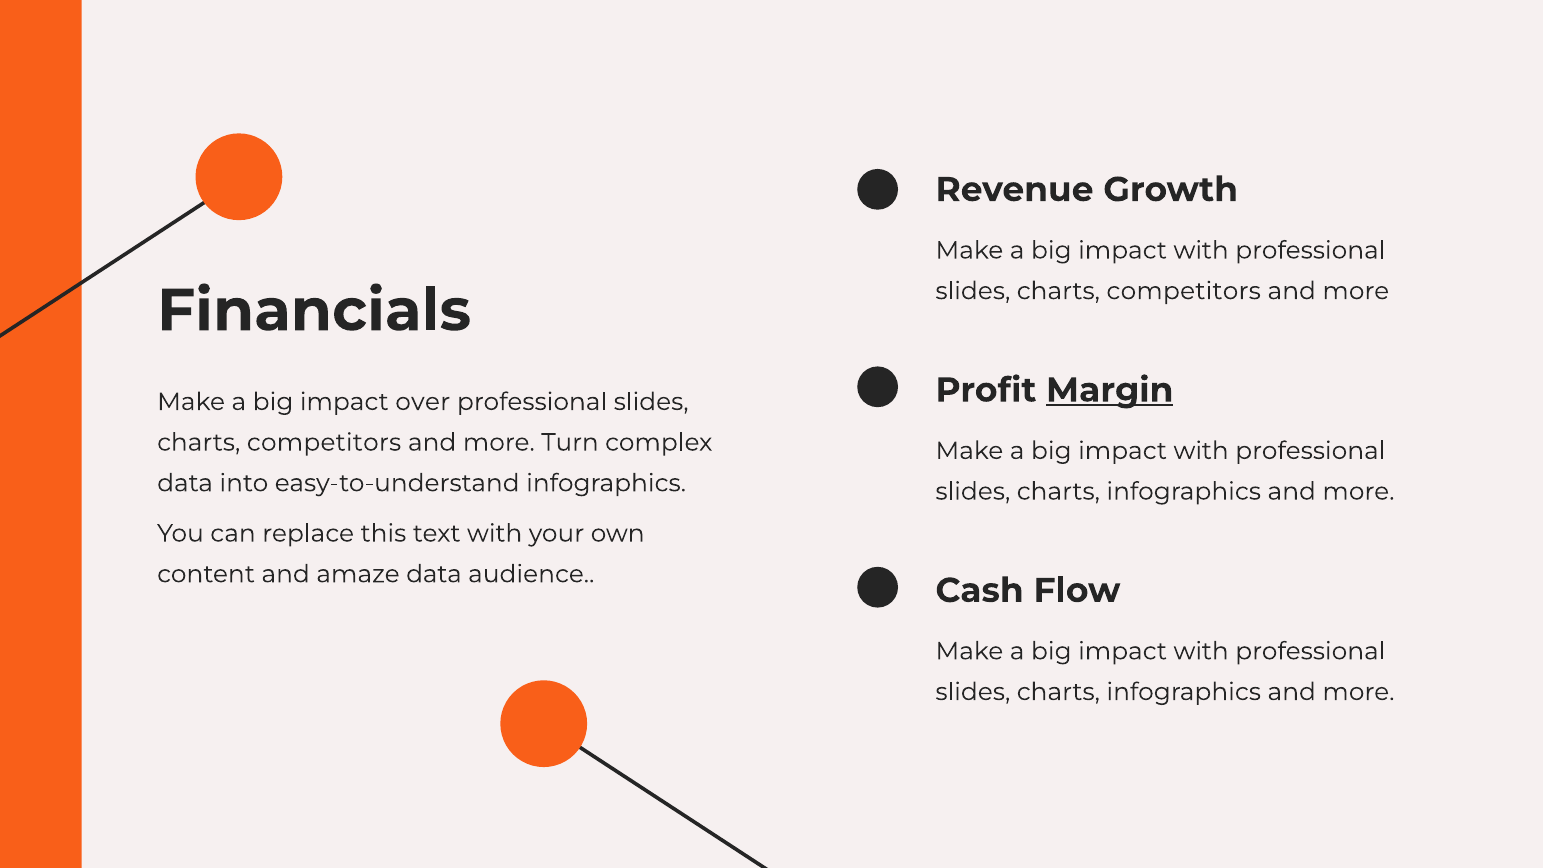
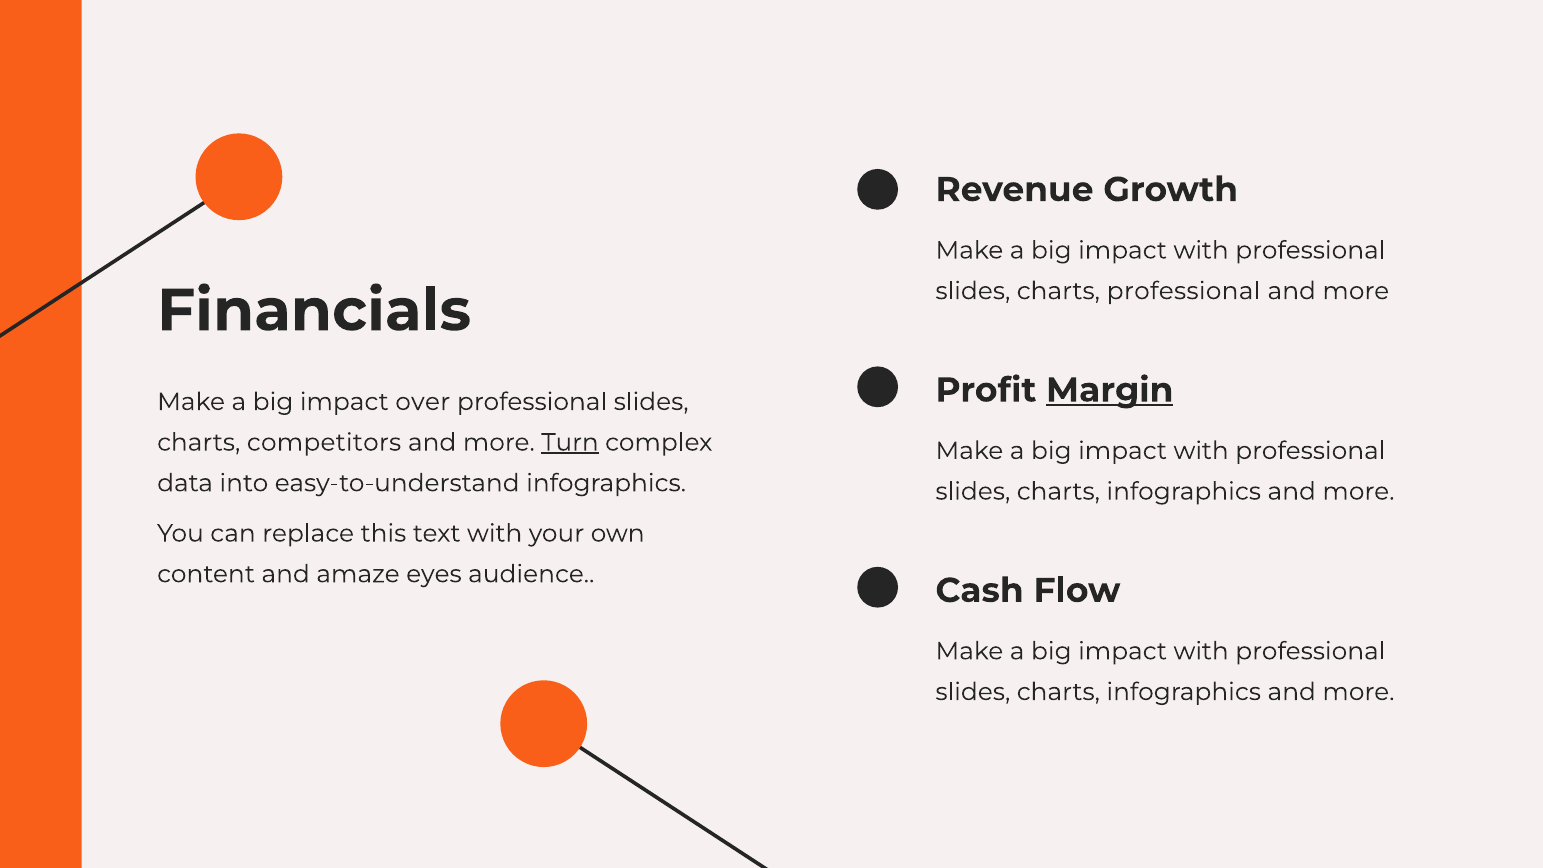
competitors at (1184, 291): competitors -> professional
Turn underline: none -> present
amaze data: data -> eyes
